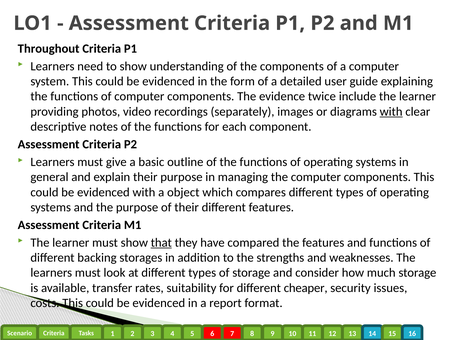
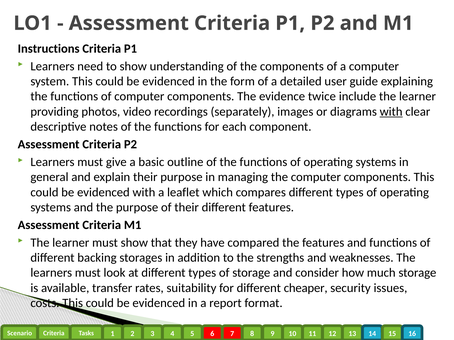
Throughout: Throughout -> Instructions
object: object -> leaflet
that underline: present -> none
